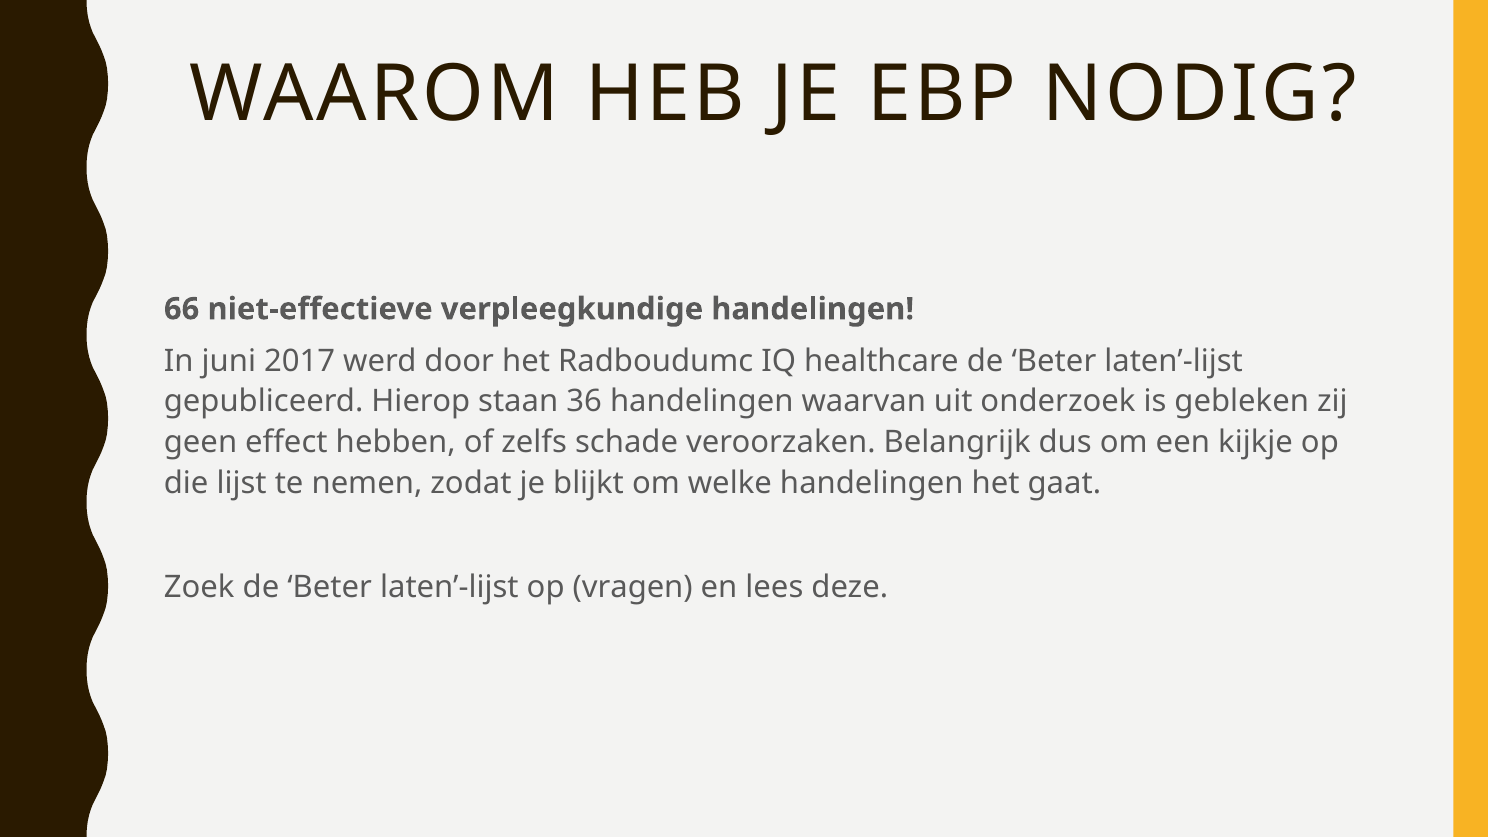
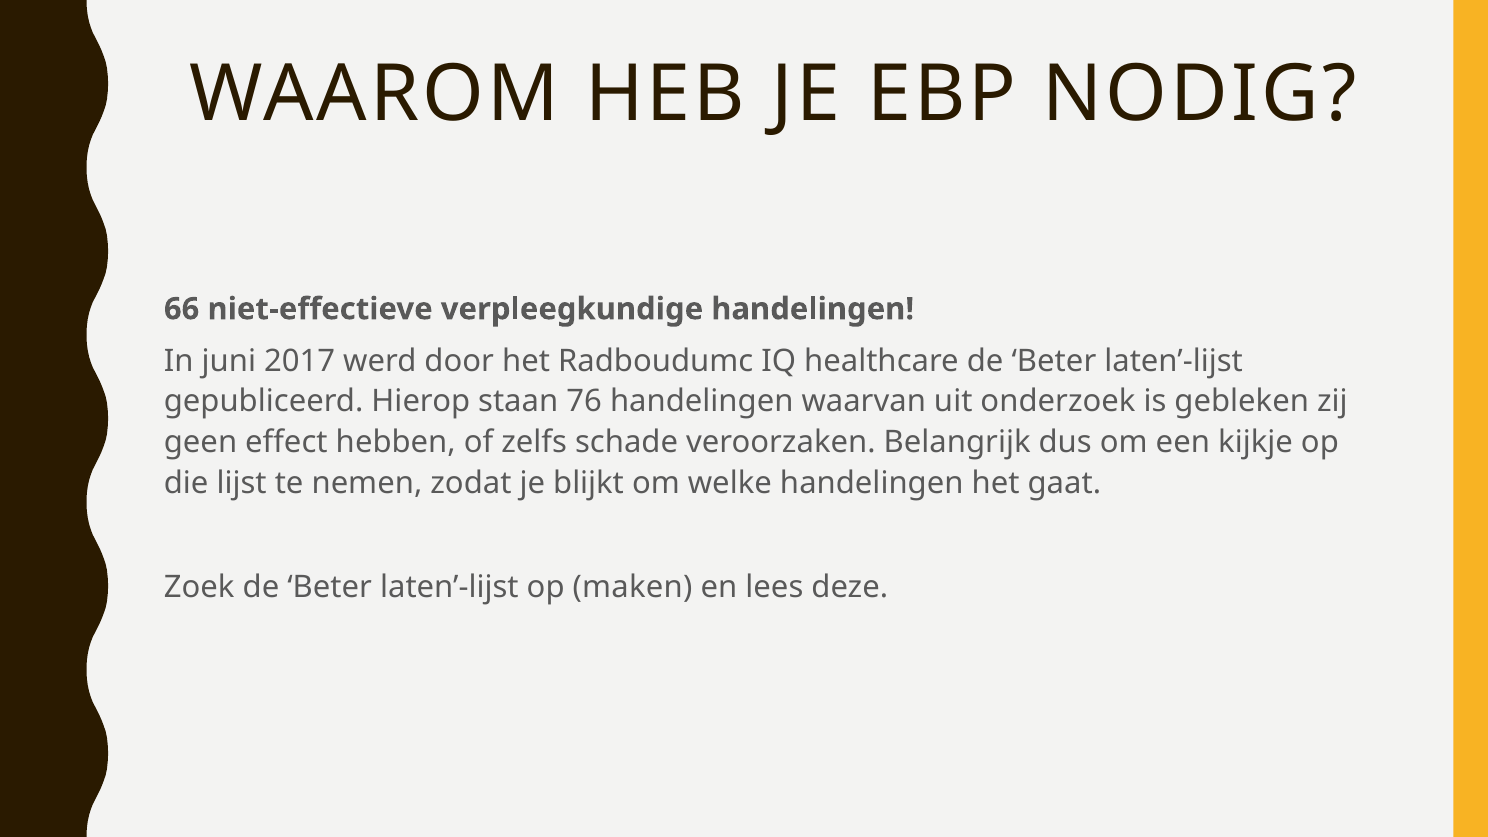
36: 36 -> 76
vragen: vragen -> maken
